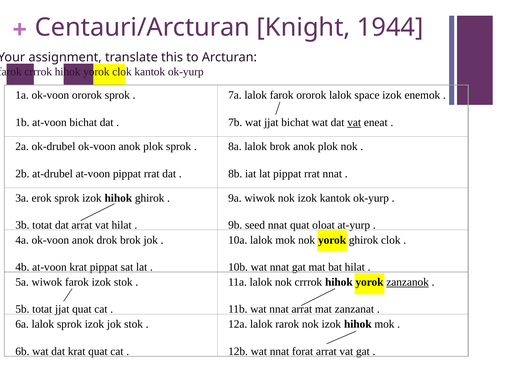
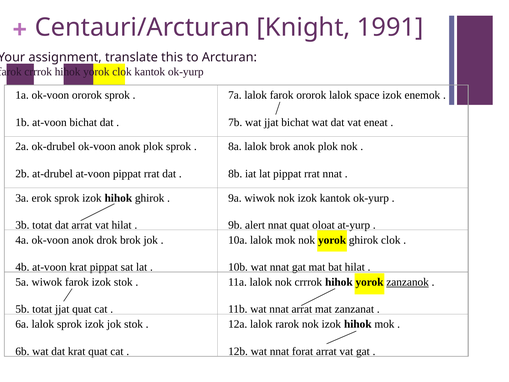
1944: 1944 -> 1991
vat at (354, 122) underline: present -> none
seed: seed -> alert
